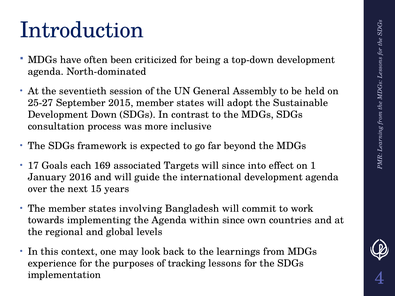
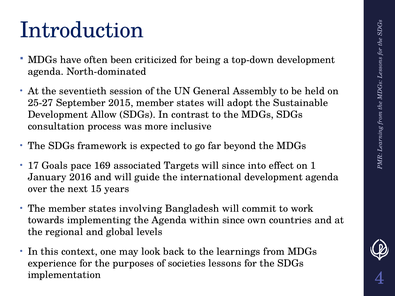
Down: Down -> Allow
each: each -> pace
tracking: tracking -> societies
